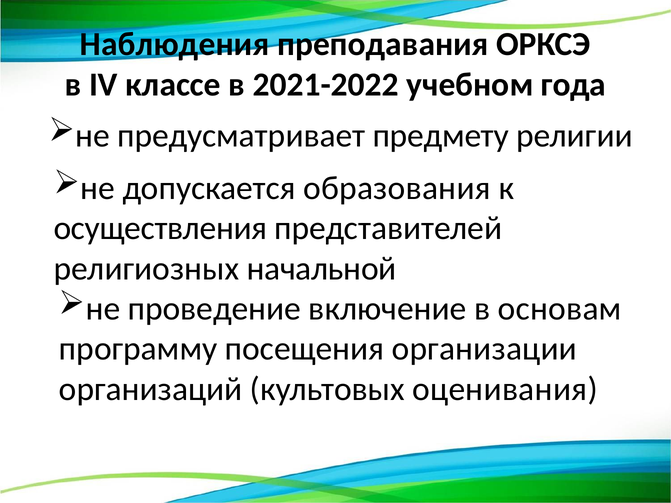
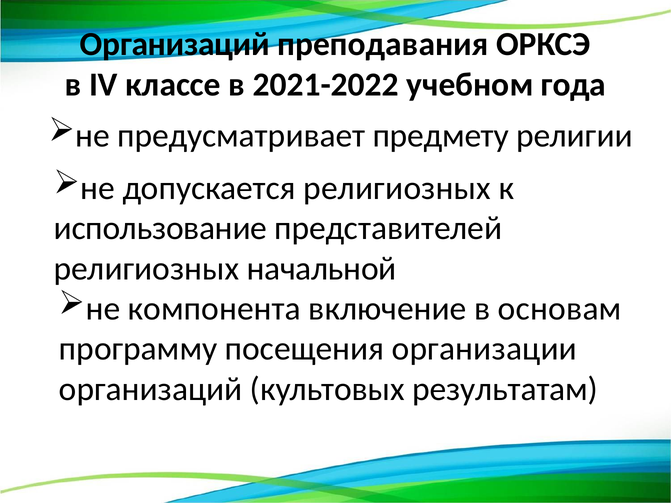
Наблюдения at (175, 44): Наблюдения -> Организаций
допускается образования: образования -> религиозных
осуществления: осуществления -> использование
проведение: проведение -> компонента
оценивания: оценивания -> результатам
